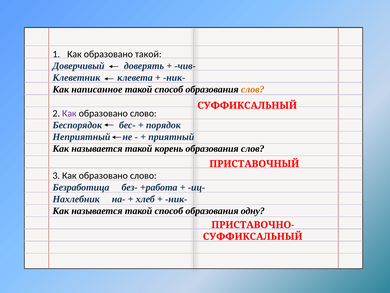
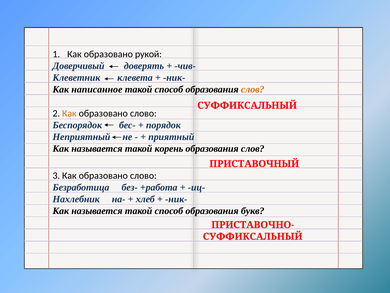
образовано такой: такой -> рукой
Как at (69, 113) colour: purple -> orange
одну: одну -> букв
